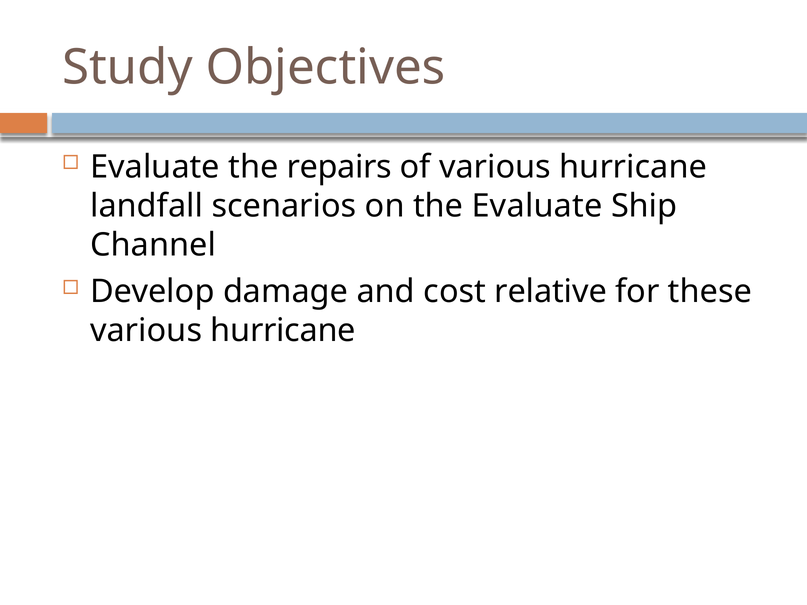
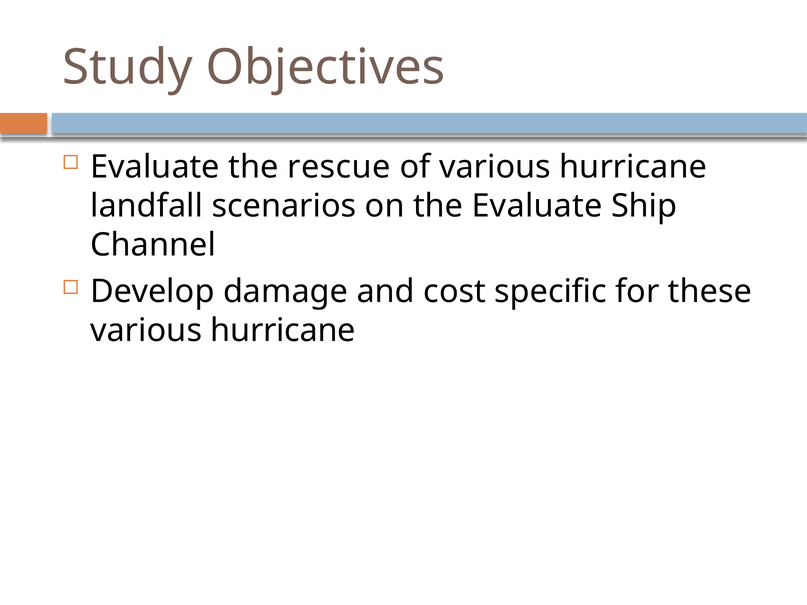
repairs: repairs -> rescue
relative: relative -> specific
